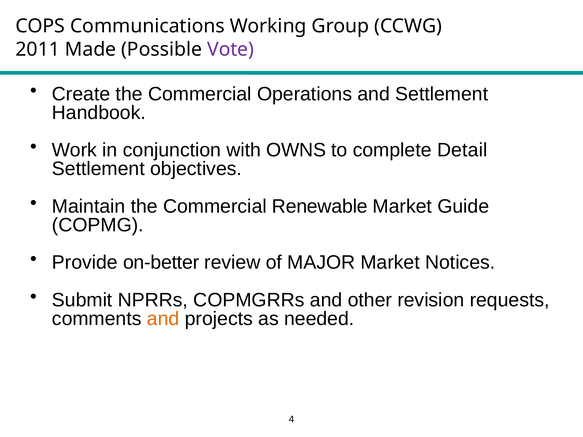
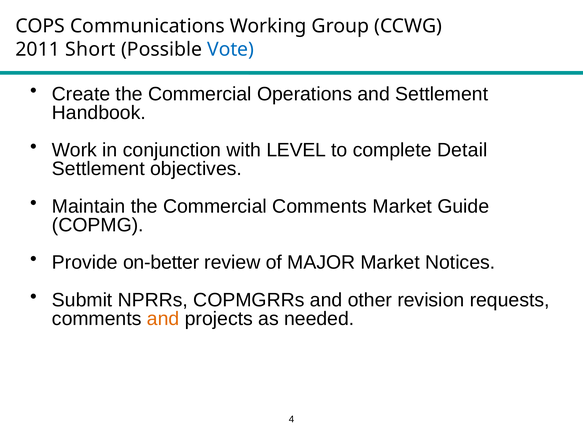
Made: Made -> Short
Vote colour: purple -> blue
OWNS: OWNS -> LEVEL
Commercial Renewable: Renewable -> Comments
